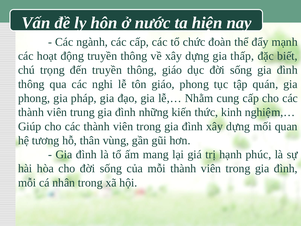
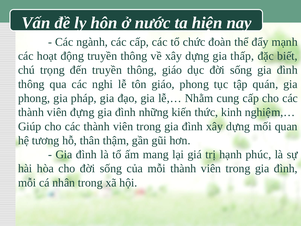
trung: trung -> đựng
vùng: vùng -> thậm
